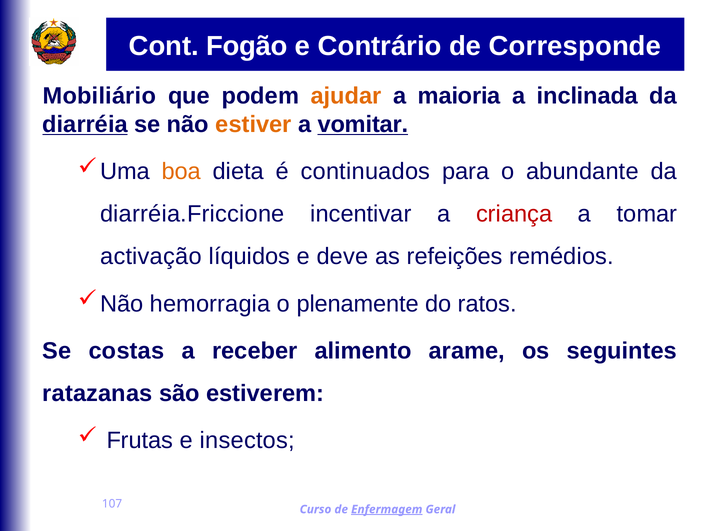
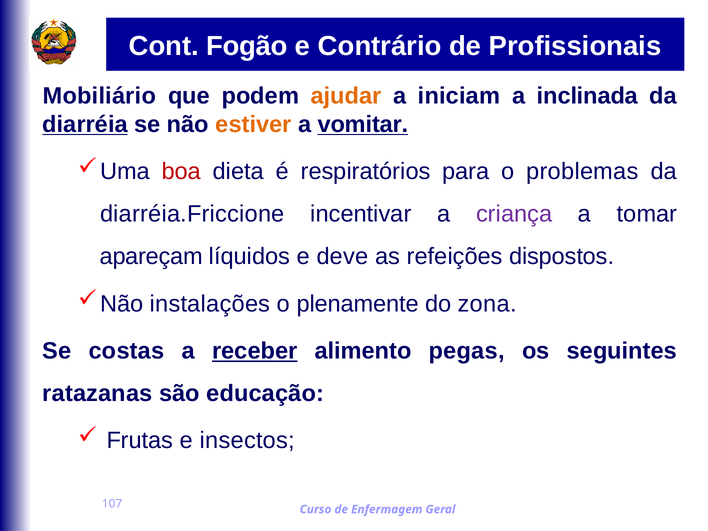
Corresponde: Corresponde -> Profissionais
maioria: maioria -> iniciam
boa colour: orange -> red
continuados: continuados -> respiratórios
abundante: abundante -> problemas
criança colour: red -> purple
activação: activação -> apareçam
remédios: remédios -> dispostos
hemorragia: hemorragia -> instalações
ratos: ratos -> zona
receber underline: none -> present
arame: arame -> pegas
estiverem: estiverem -> educação
Enfermagem underline: present -> none
